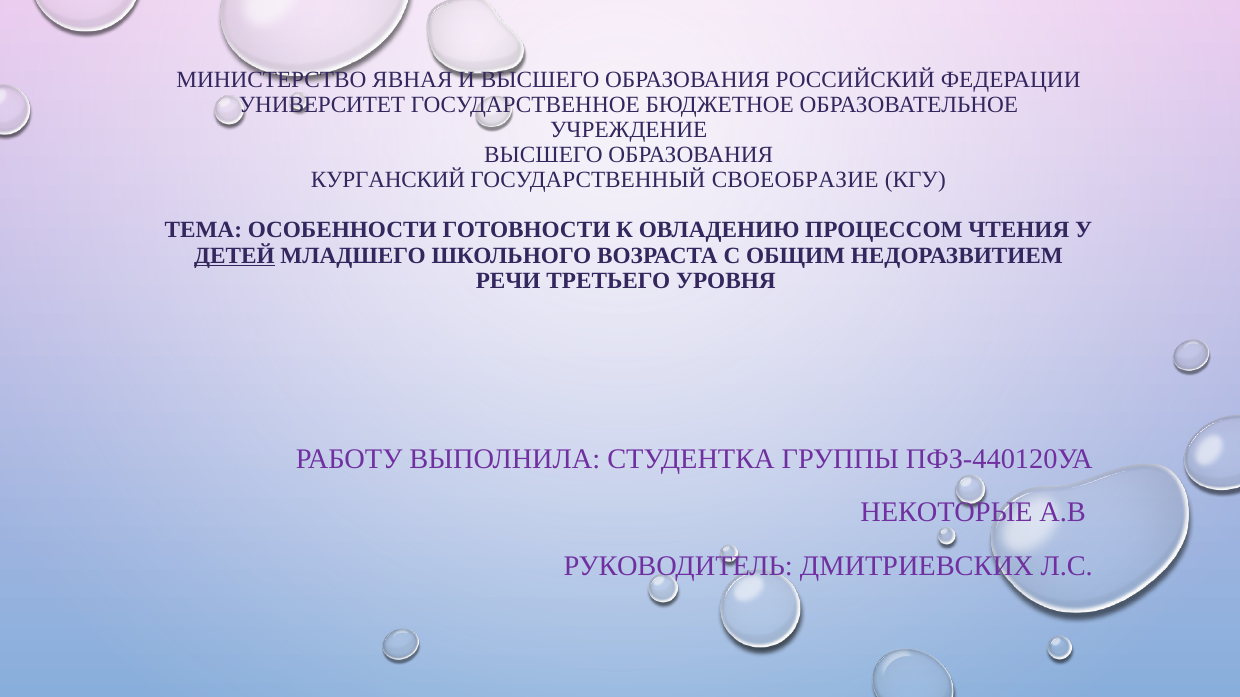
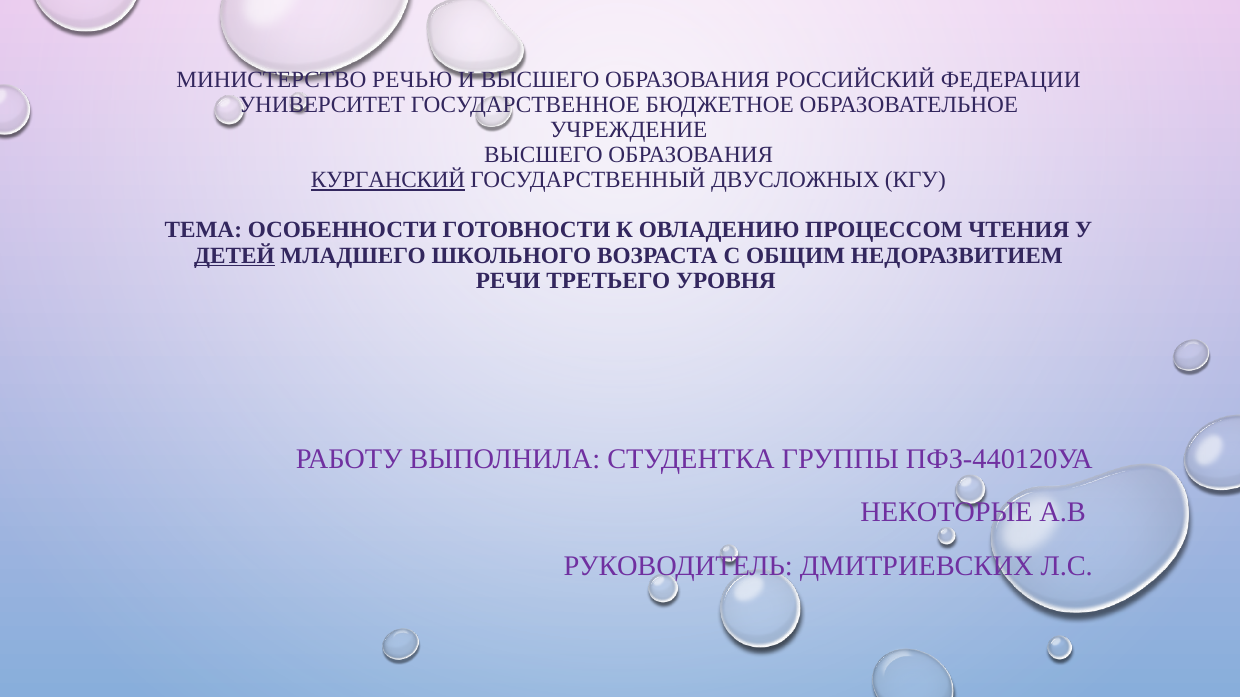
ЯВНАЯ: ЯВНАЯ -> РЕЧЬЮ
КУРГАНСКИЙ underline: none -> present
СВОЕОБРАЗИЕ: СВОЕОБРАЗИЕ -> ДВУСЛОЖНЫХ
